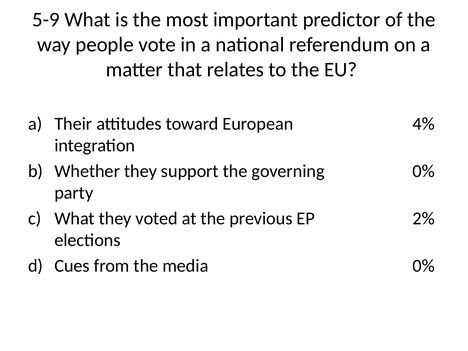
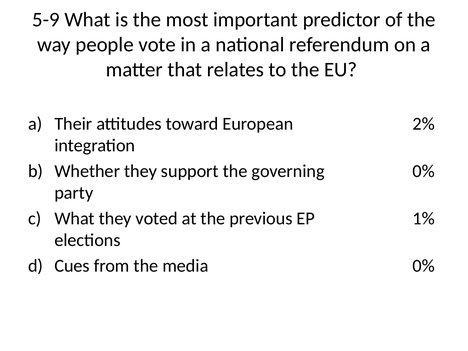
4%: 4% -> 2%
2%: 2% -> 1%
